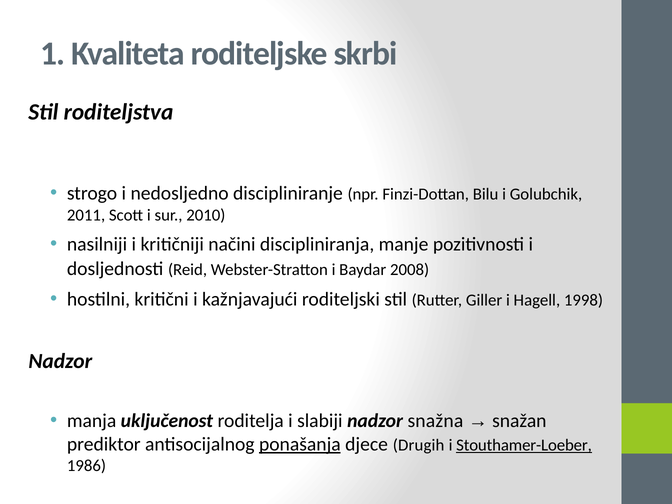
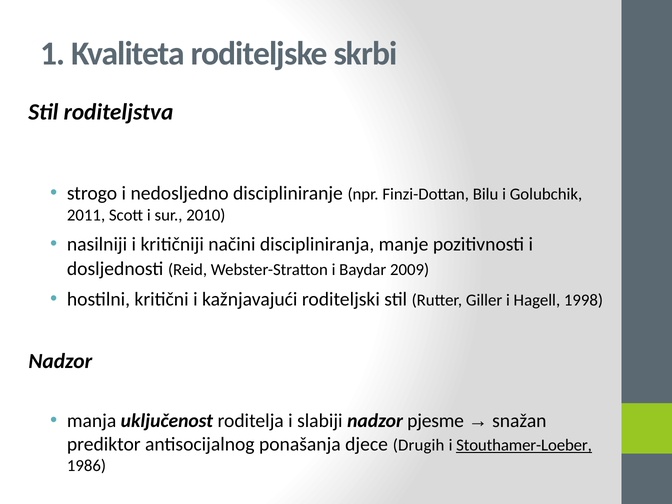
2008: 2008 -> 2009
snažna: snažna -> pjesme
ponašanja underline: present -> none
